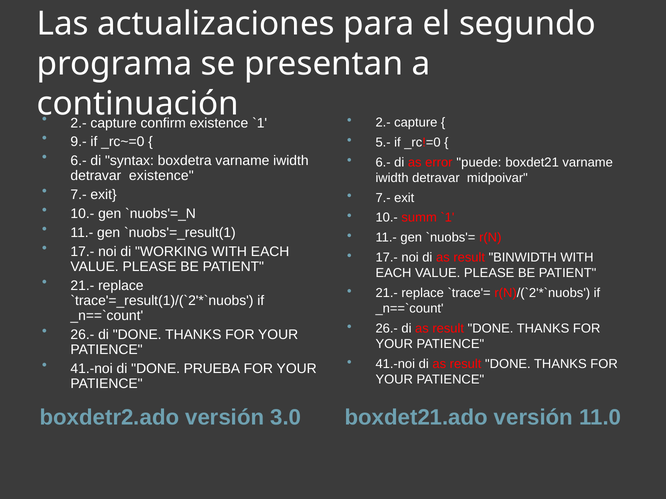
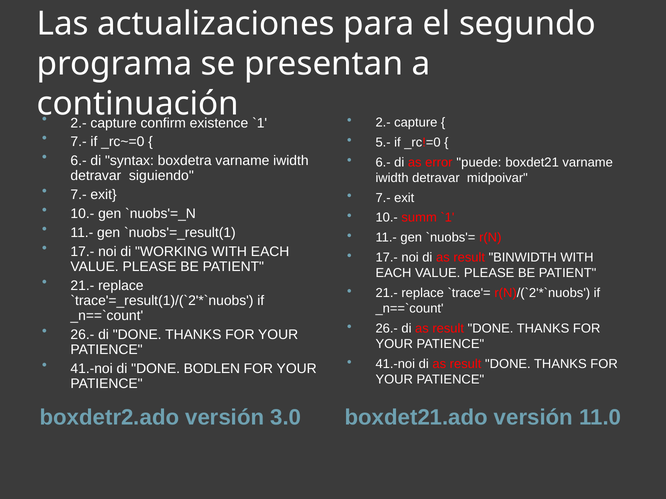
9.- at (79, 142): 9.- -> 7.-
detravar existence: existence -> siguiendo
PRUEBA: PRUEBA -> BODLEN
